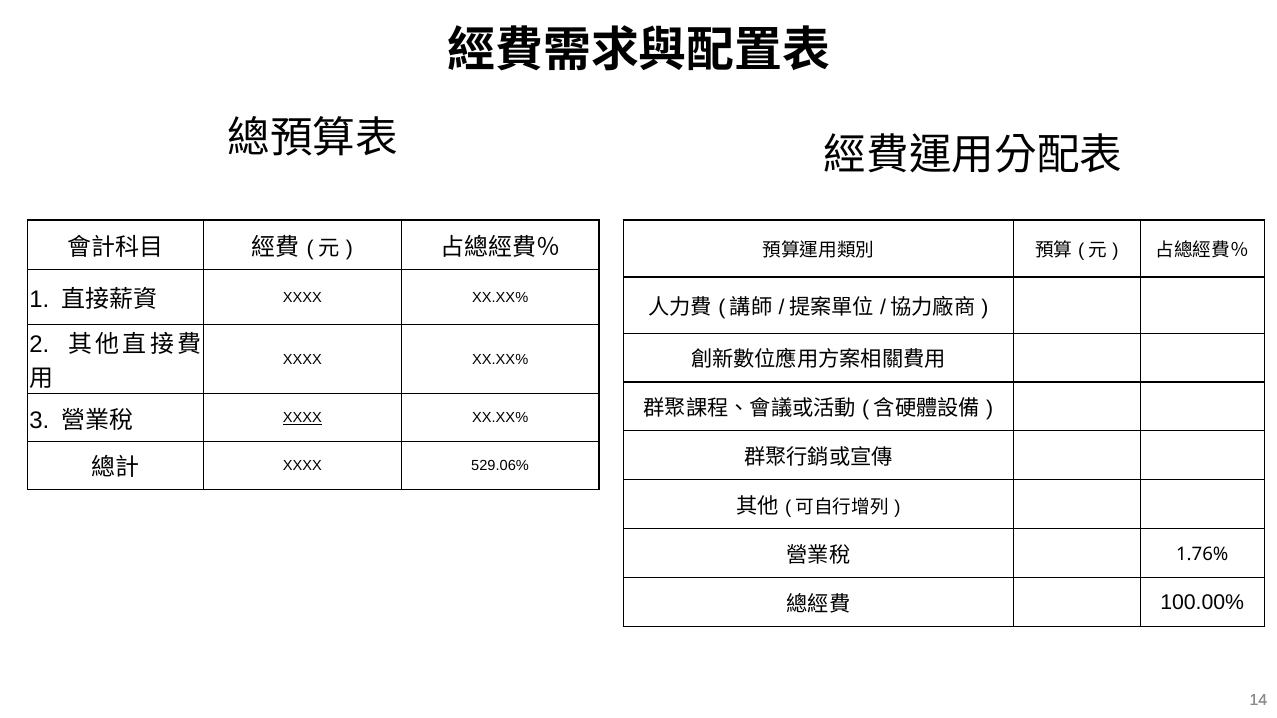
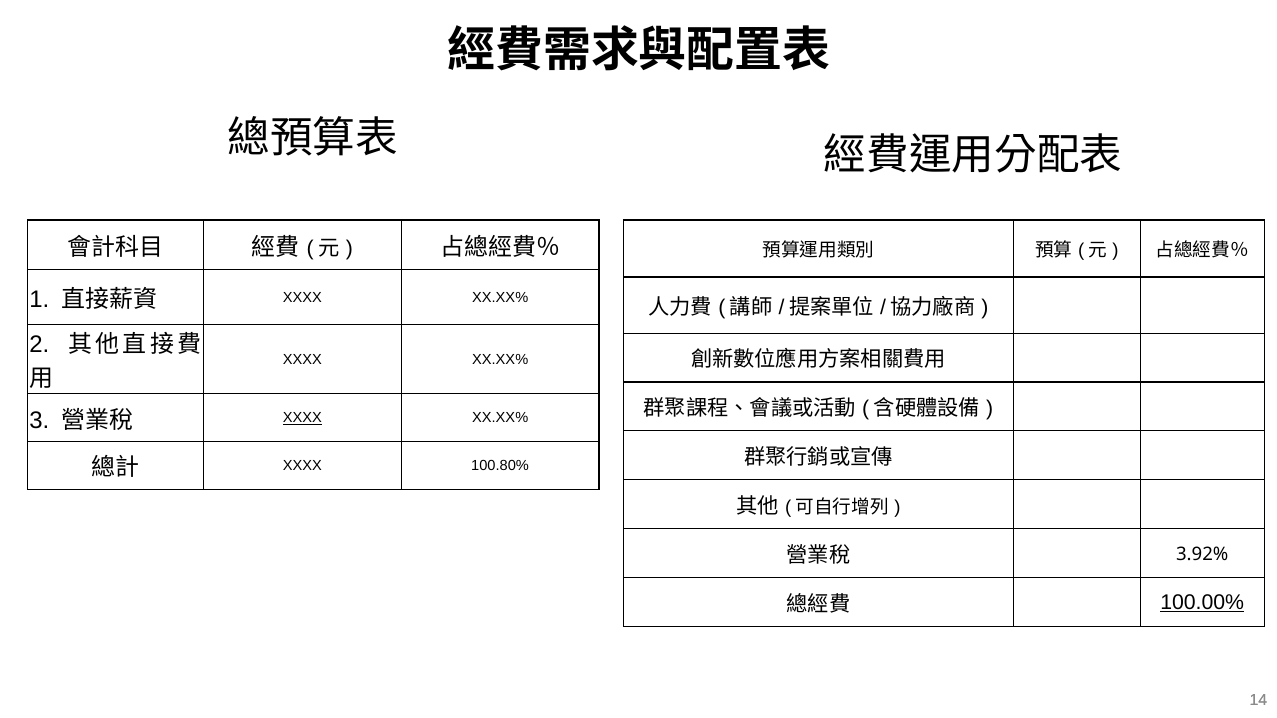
529.06%: 529.06% -> 100.80%
1.76%: 1.76% -> 3.92%
100.00% underline: none -> present
